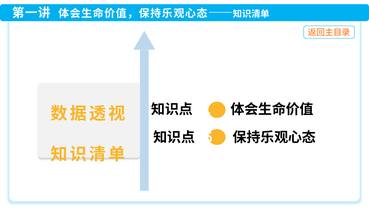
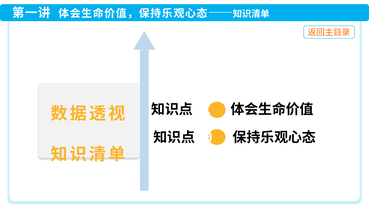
6: 6 -> 0
